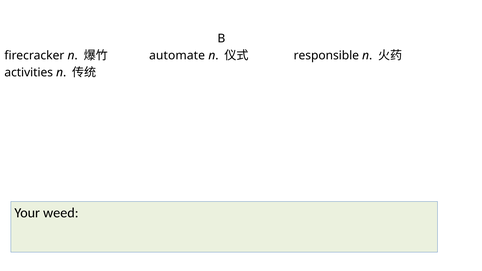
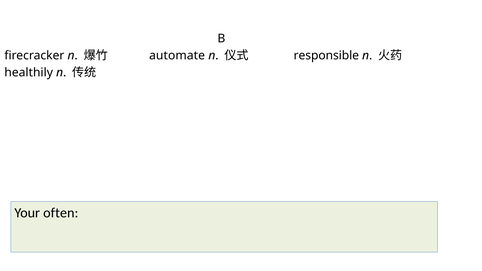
activities: activities -> healthily
weed: weed -> often
